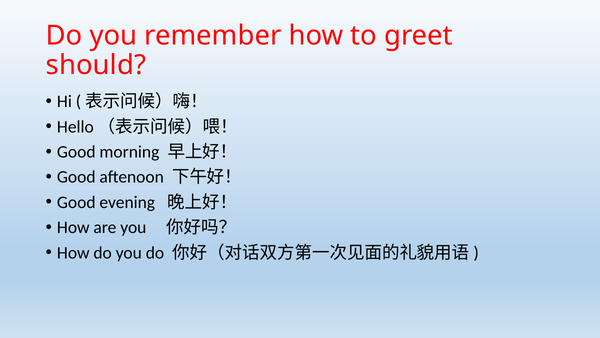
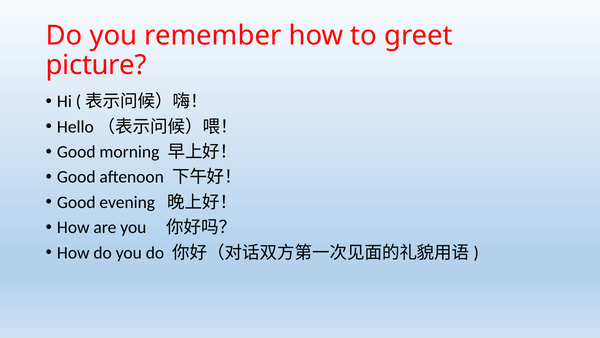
should: should -> picture
